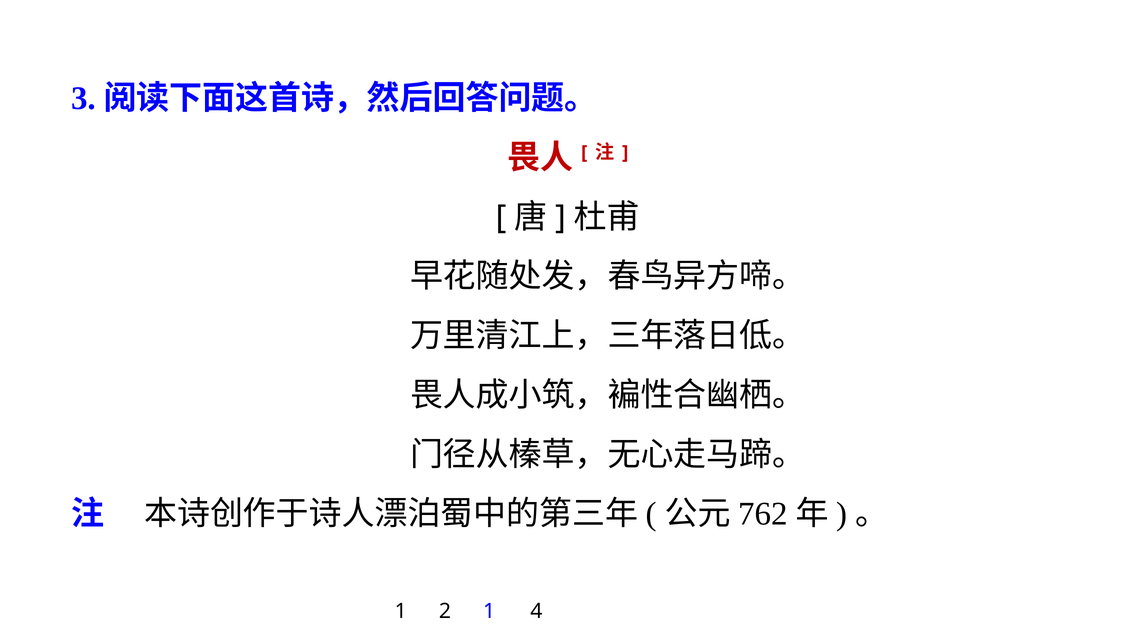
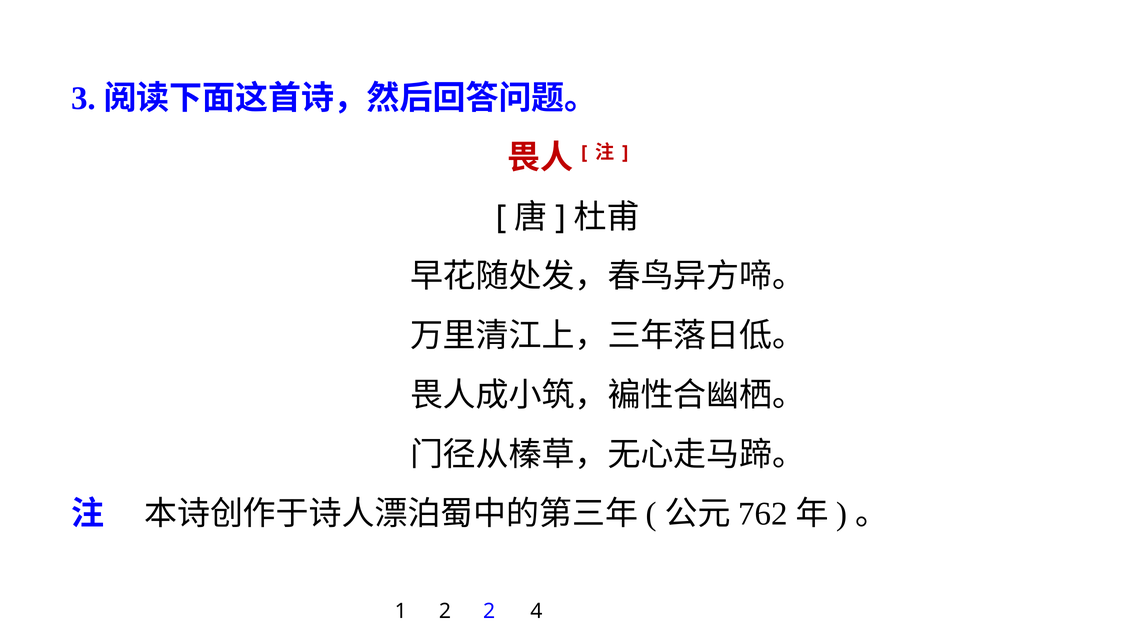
2 1: 1 -> 2
